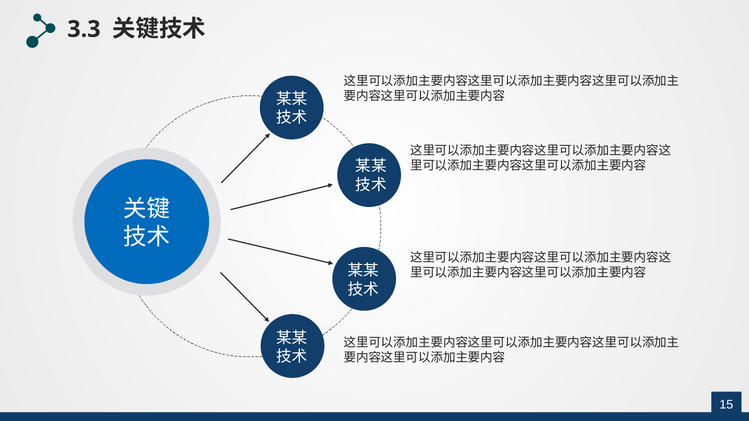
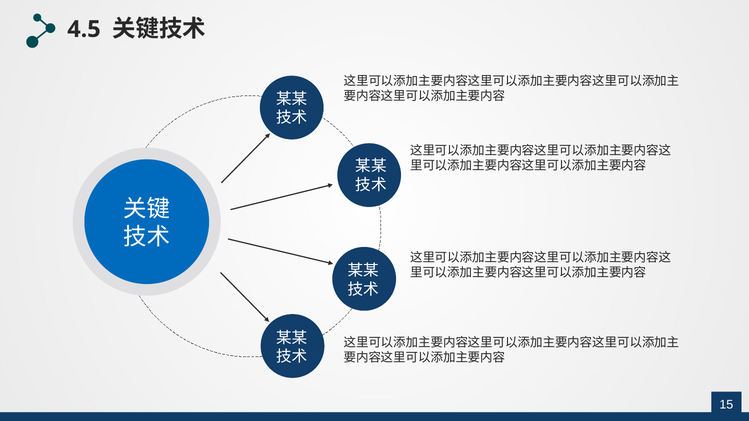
3.3: 3.3 -> 4.5
